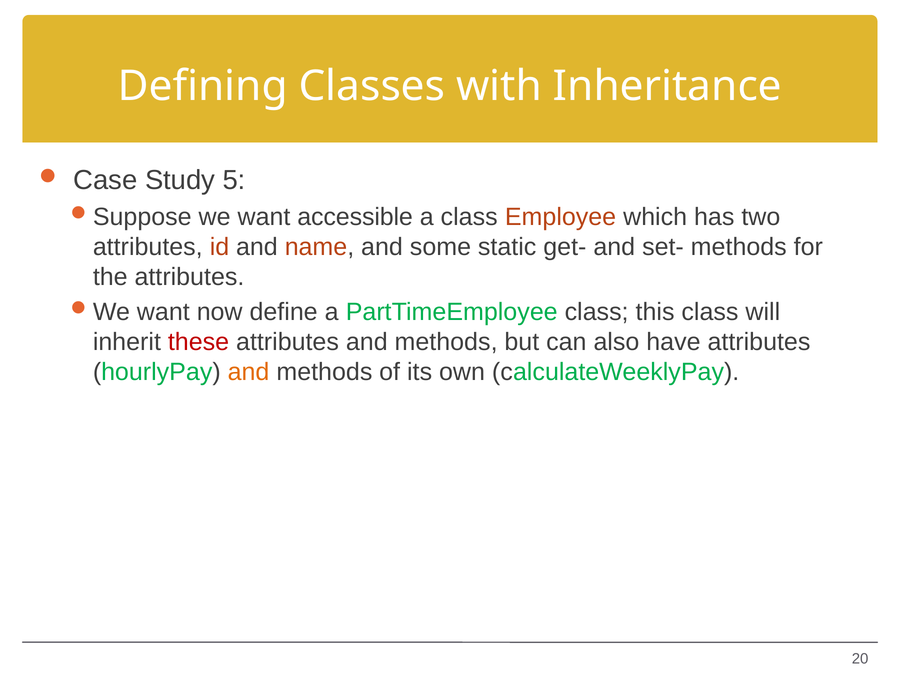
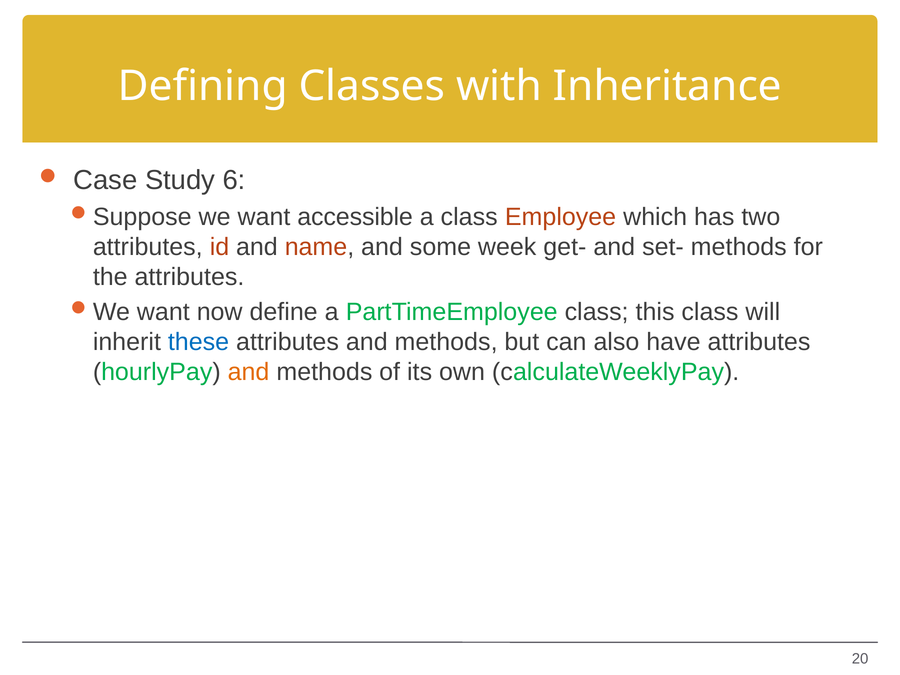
5: 5 -> 6
static: static -> week
these colour: red -> blue
